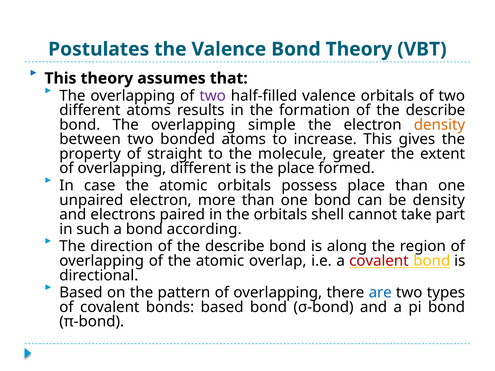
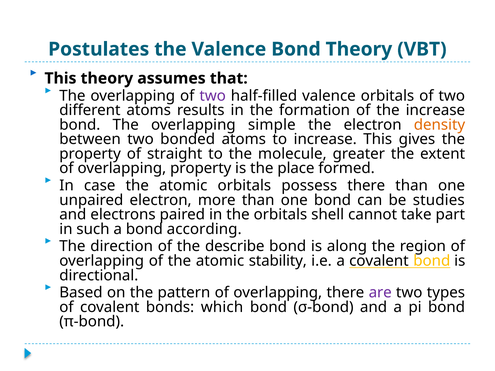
formation of the describe: describe -> increase
overlapping different: different -> property
possess place: place -> there
be density: density -> studies
overlap: overlap -> stability
covalent at (379, 261) colour: red -> black
are colour: blue -> purple
bonds based: based -> which
